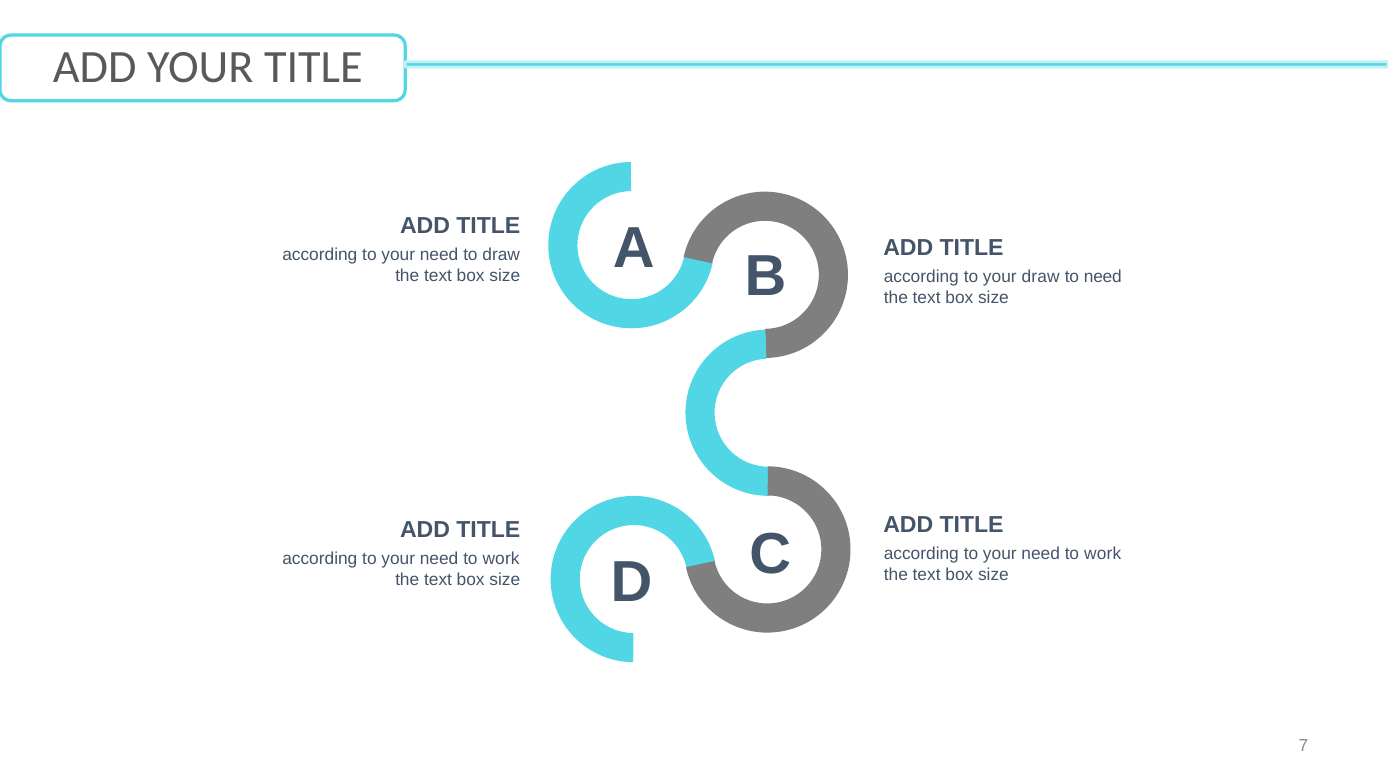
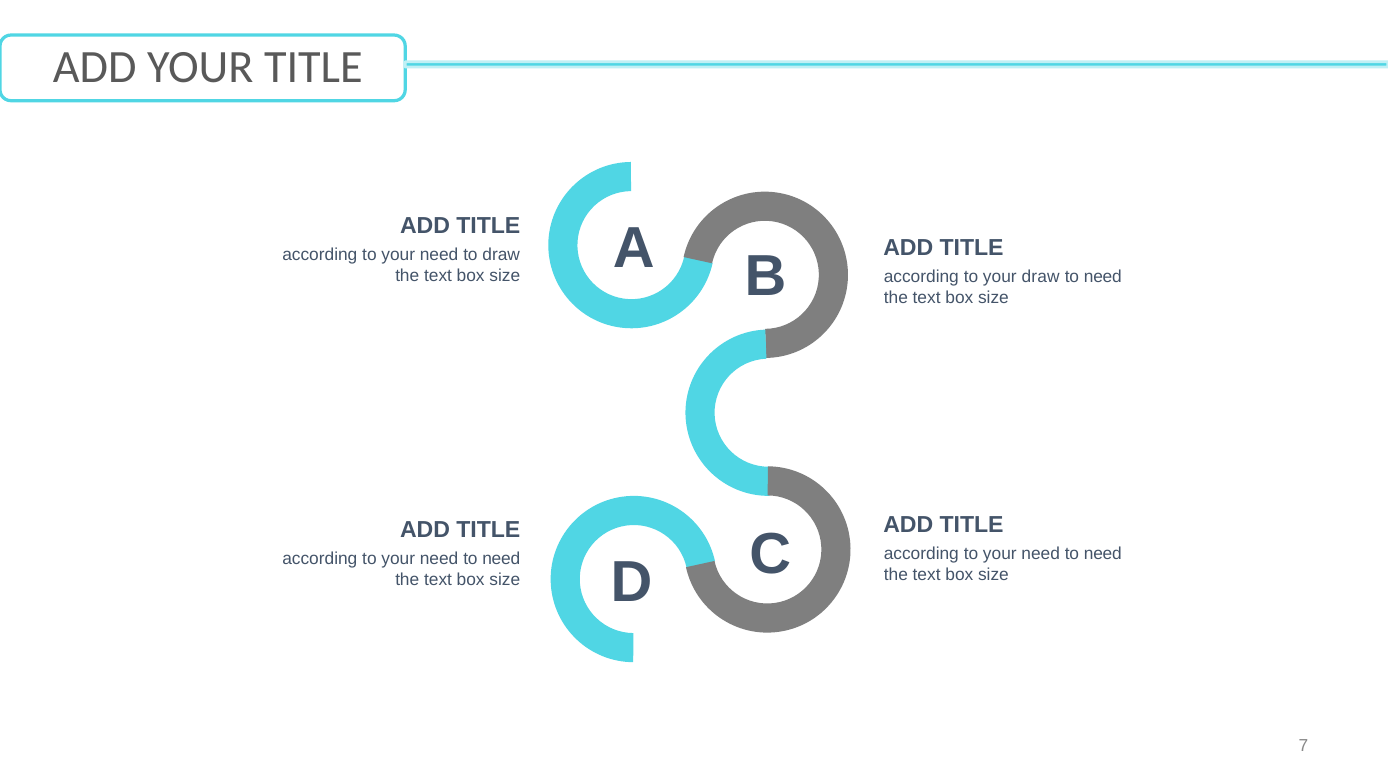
work at (1103, 554): work -> need
work at (501, 558): work -> need
